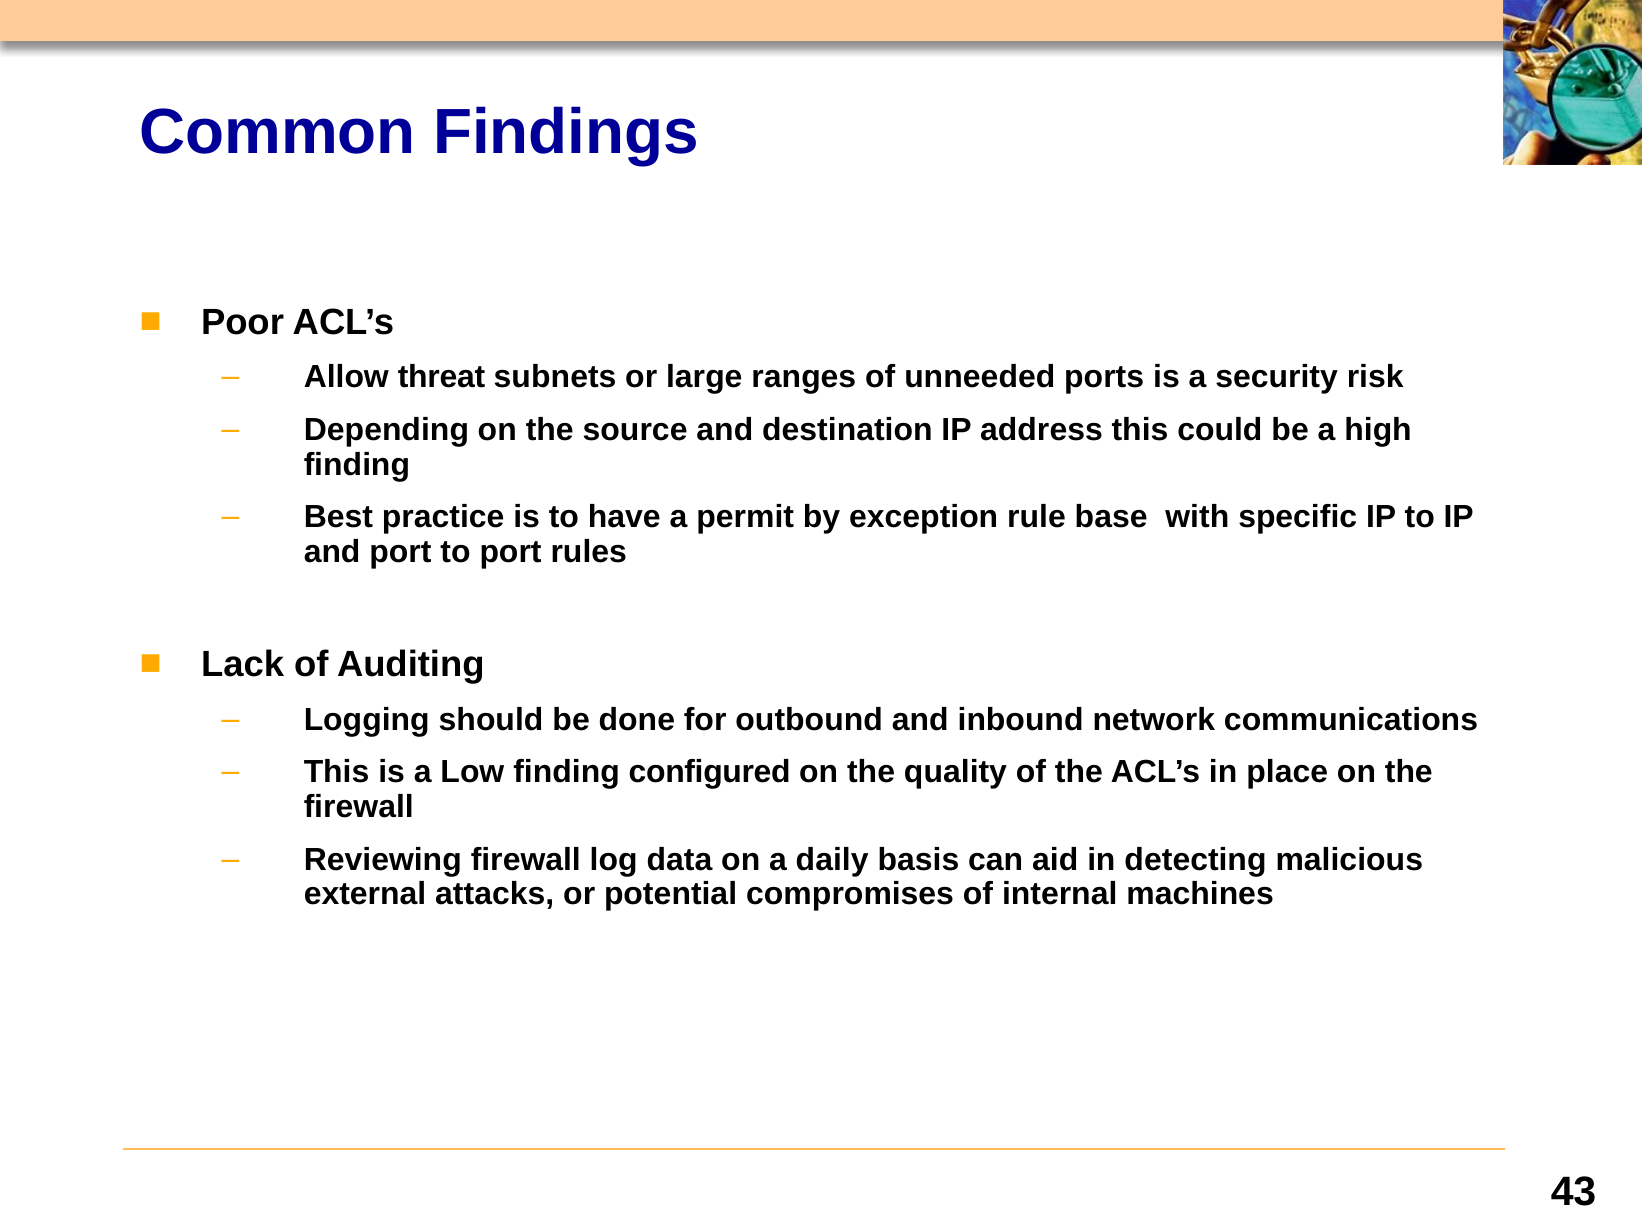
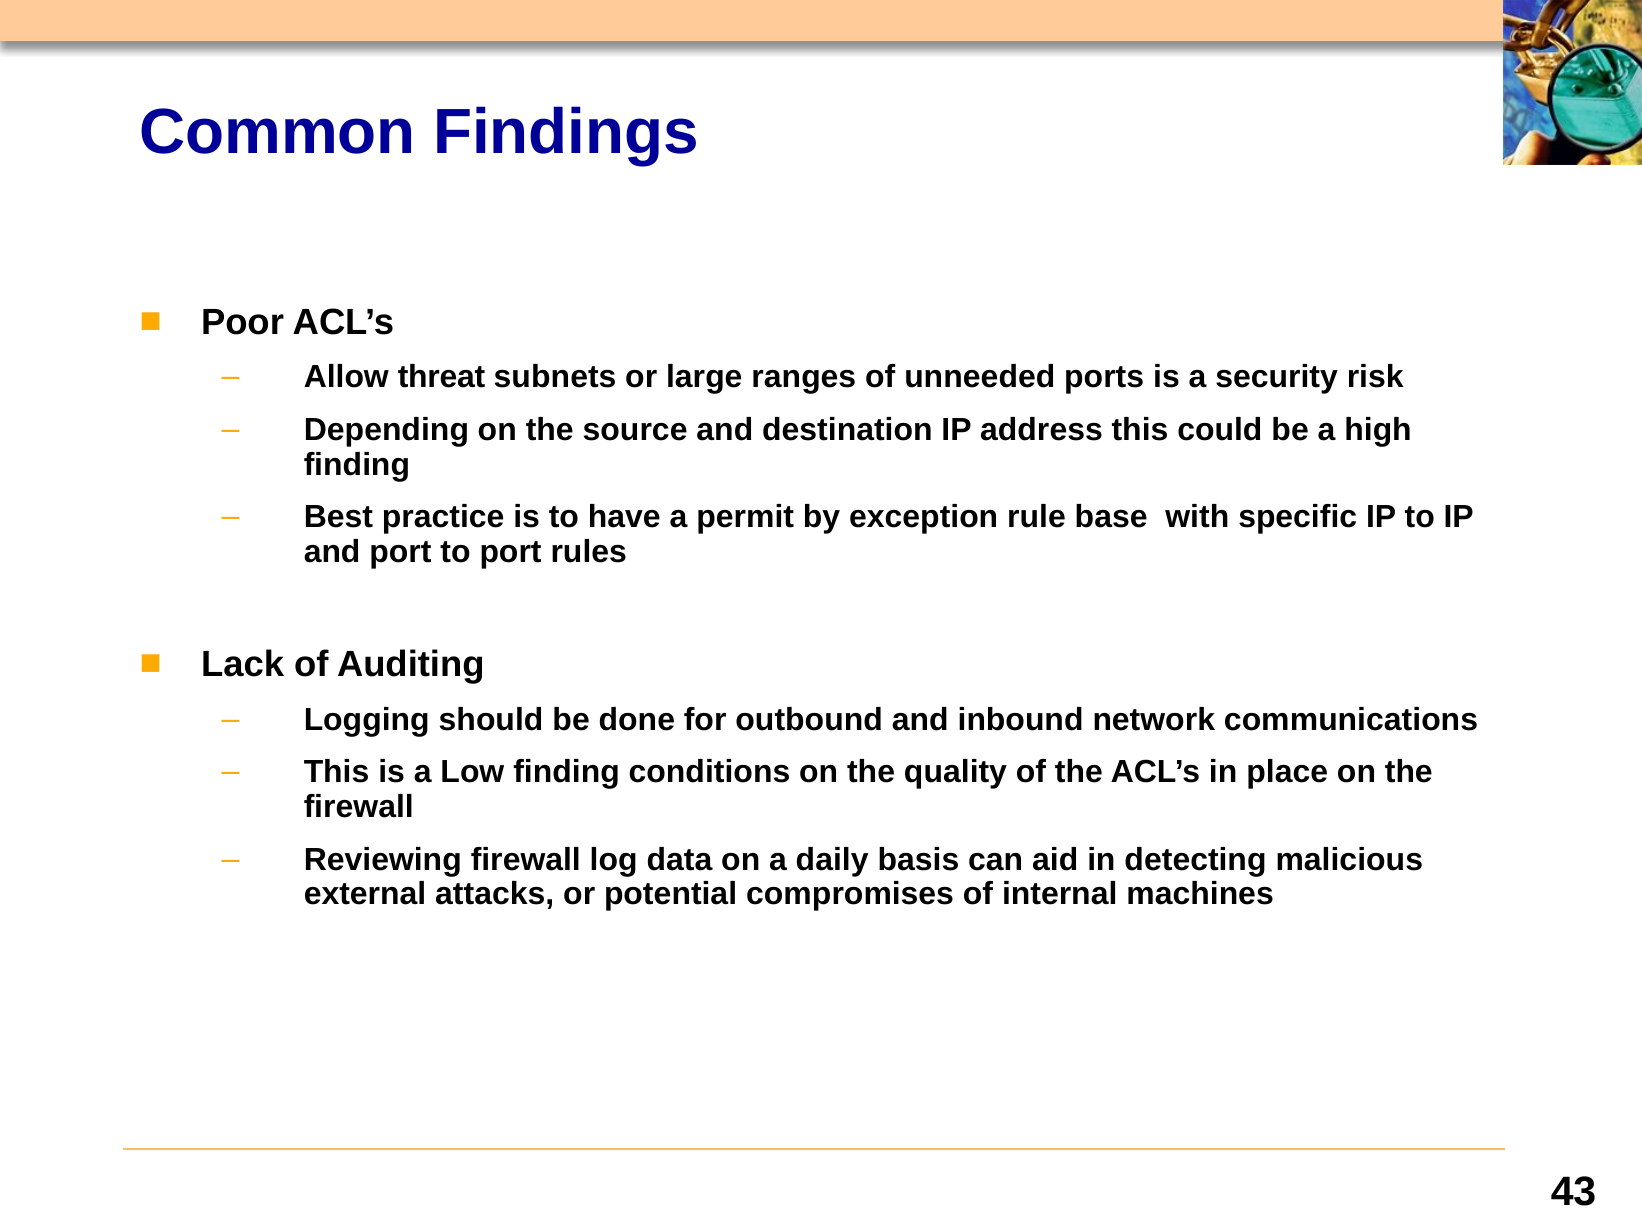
configured: configured -> conditions
